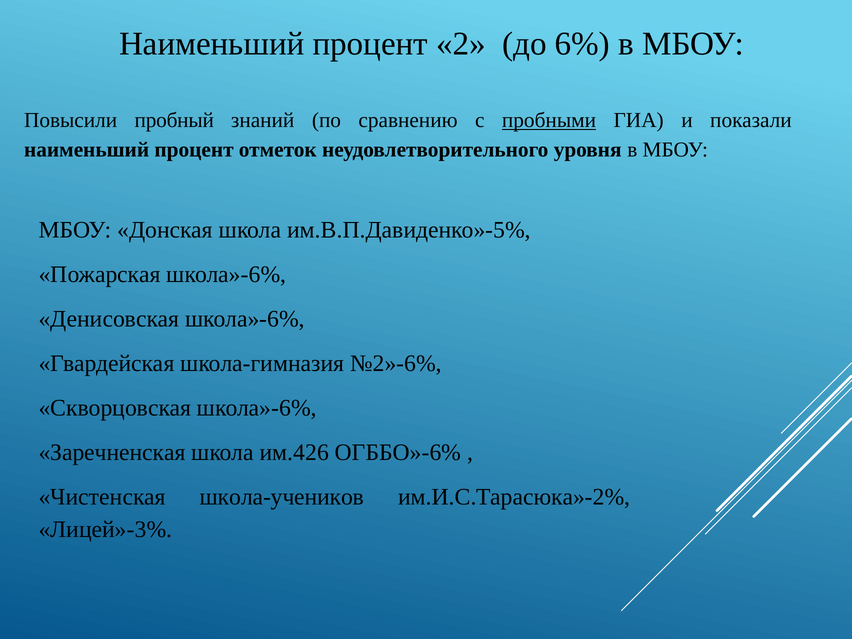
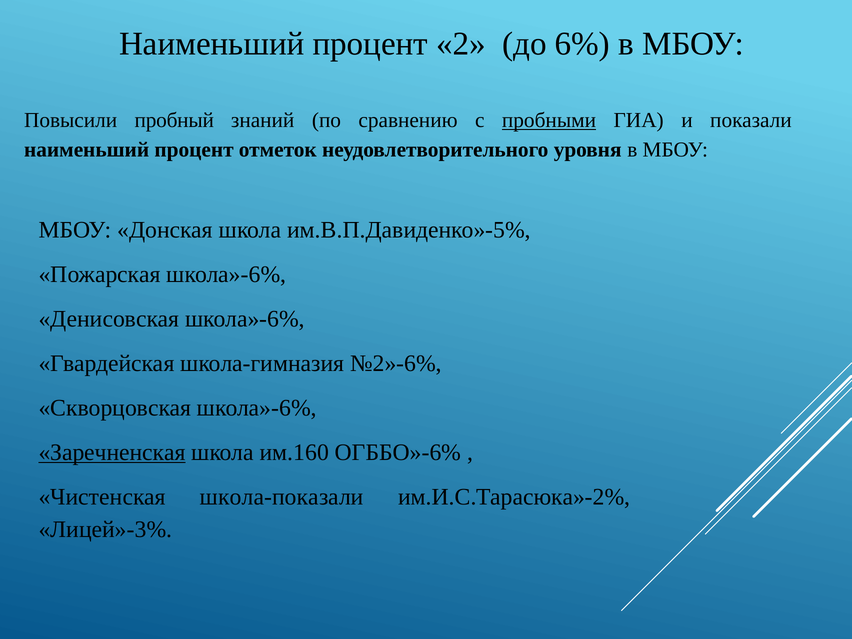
Заречненская underline: none -> present
им.426: им.426 -> им.160
школа-учеников: школа-учеников -> школа-показали
